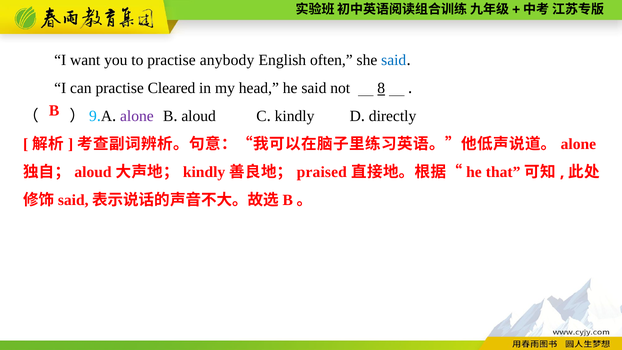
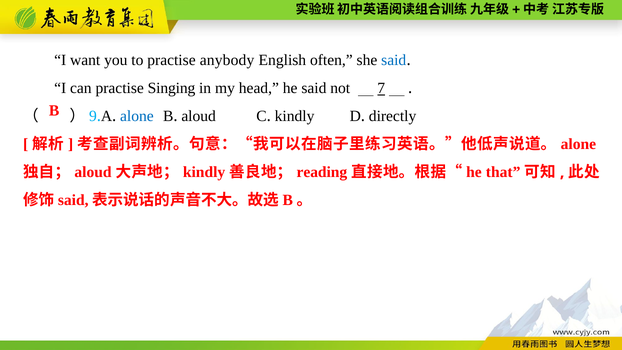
Cleared: Cleared -> Singing
8: 8 -> 7
alone at (137, 116) colour: purple -> blue
praised: praised -> reading
